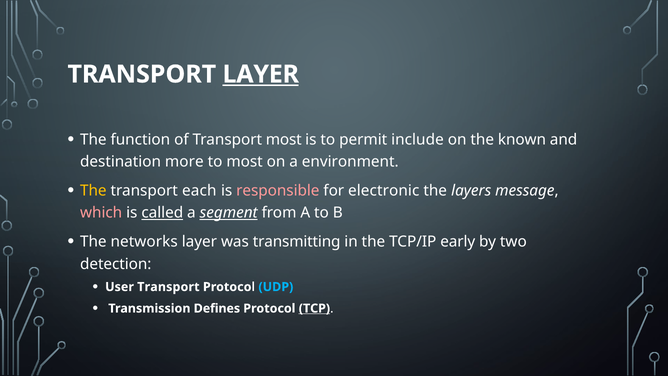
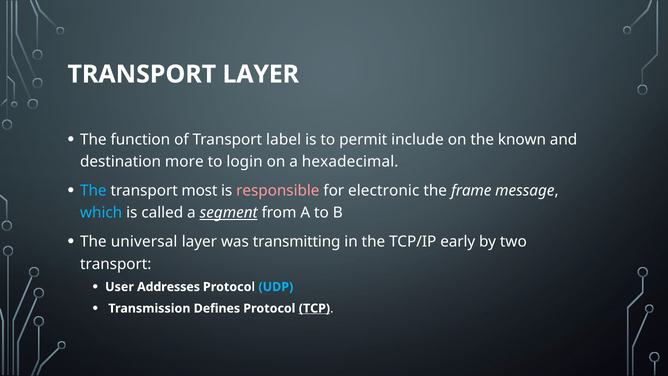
LAYER at (261, 74) underline: present -> none
Transport most: most -> label
to most: most -> login
environment: environment -> hexadecimal
The at (93, 191) colour: yellow -> light blue
each: each -> most
layers: layers -> frame
which colour: pink -> light blue
called underline: present -> none
networks: networks -> universal
detection at (116, 264): detection -> transport
User Transport: Transport -> Addresses
